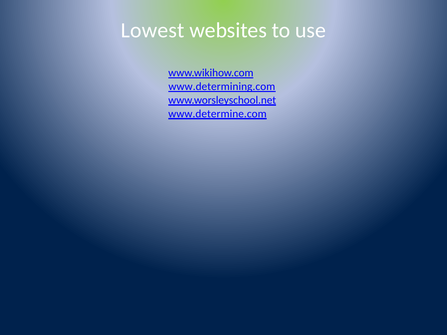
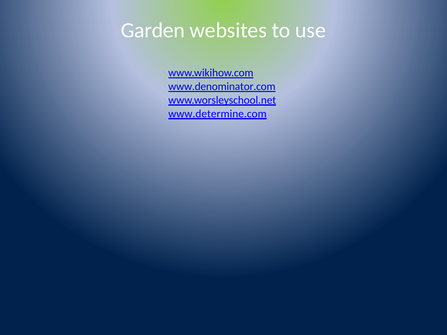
Lowest: Lowest -> Garden
www.determining.com: www.determining.com -> www.denominator.com
